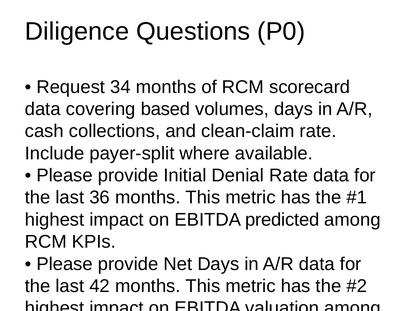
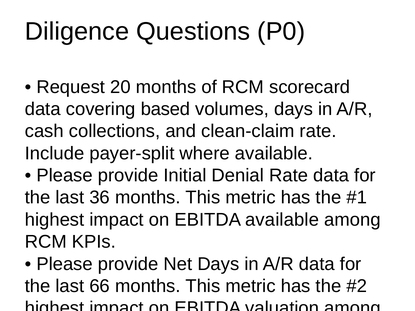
34: 34 -> 20
EBITDA predicted: predicted -> available
42: 42 -> 66
